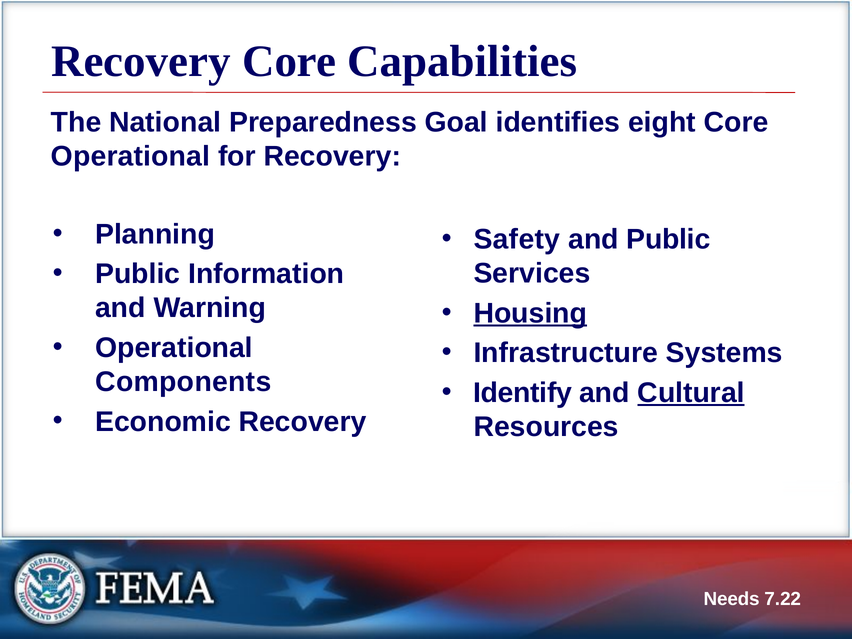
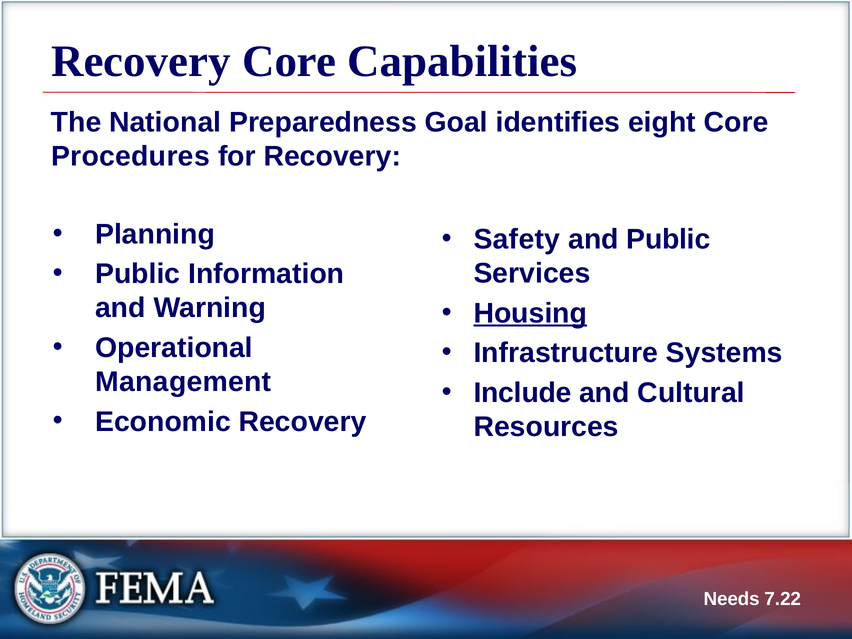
Operational at (131, 156): Operational -> Procedures
Components: Components -> Management
Identify: Identify -> Include
Cultural underline: present -> none
